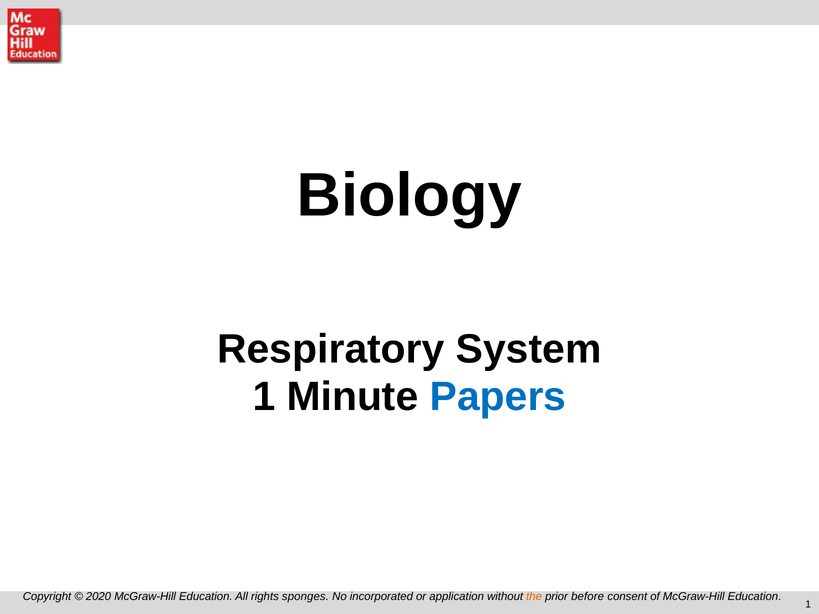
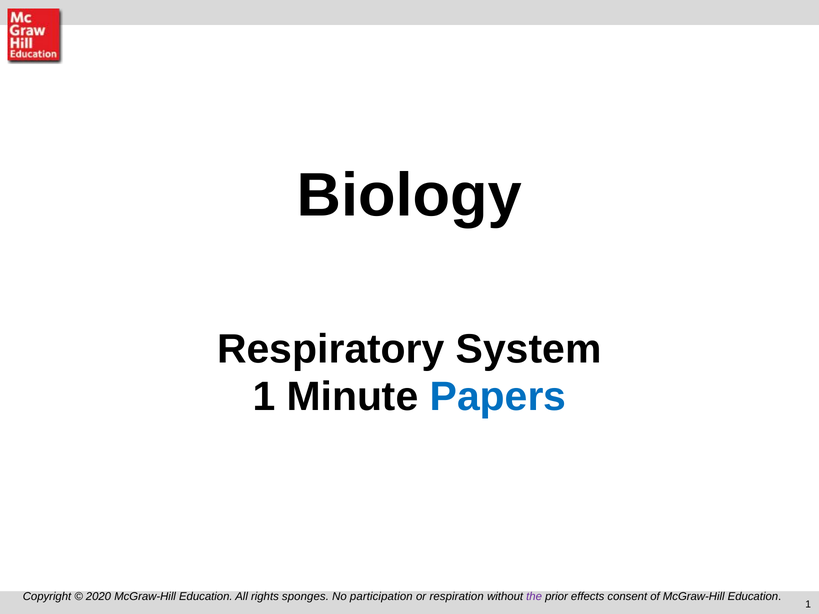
incorporated: incorporated -> participation
application: application -> respiration
the colour: orange -> purple
before: before -> effects
